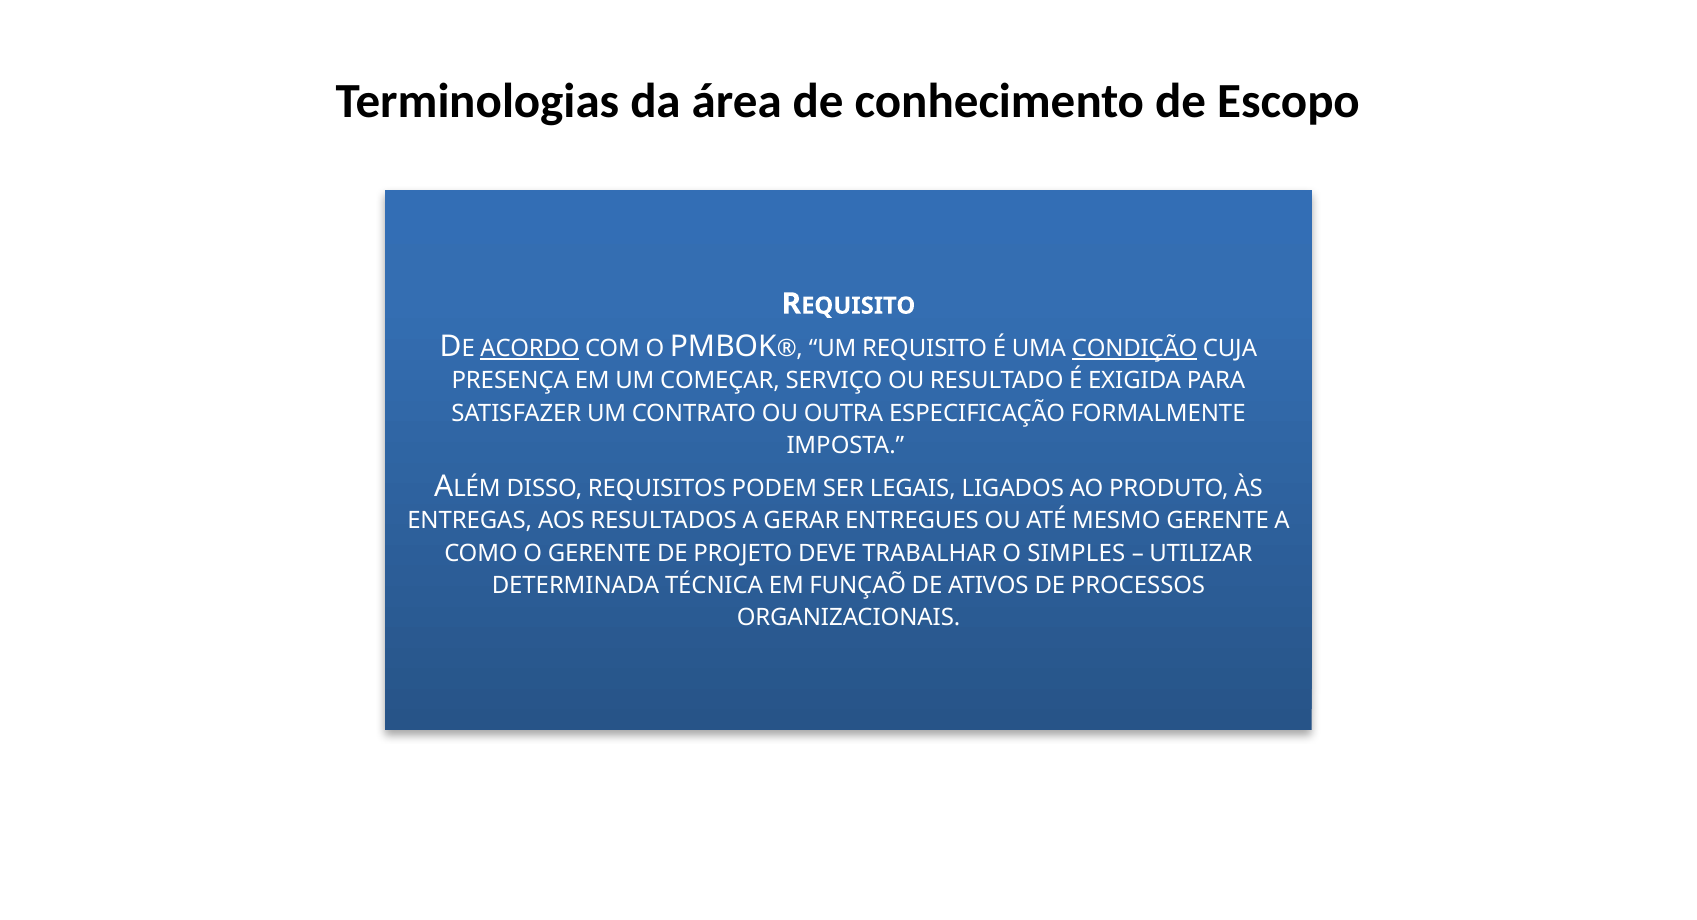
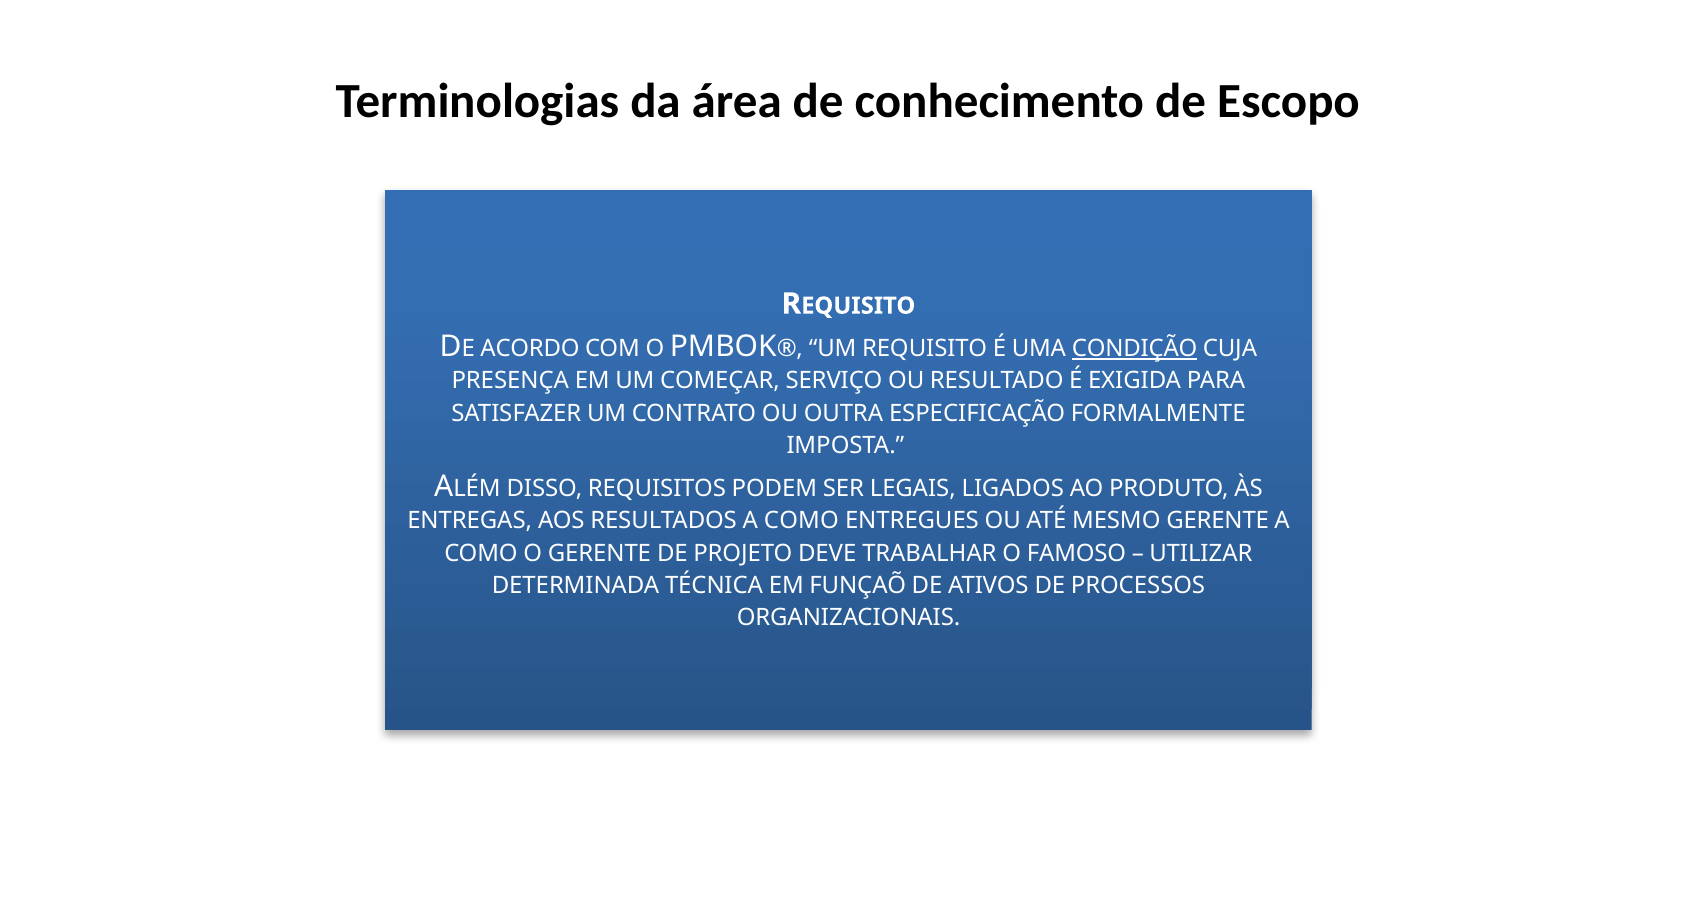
ACORDO underline: present -> none
RESULTADOS A GERAR: GERAR -> COMO
SIMPLES: SIMPLES -> FAMOSO
